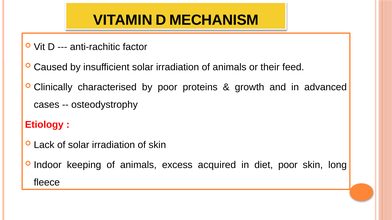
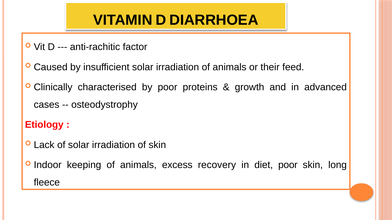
MECHANISM: MECHANISM -> DIARRHOEA
acquired: acquired -> recovery
